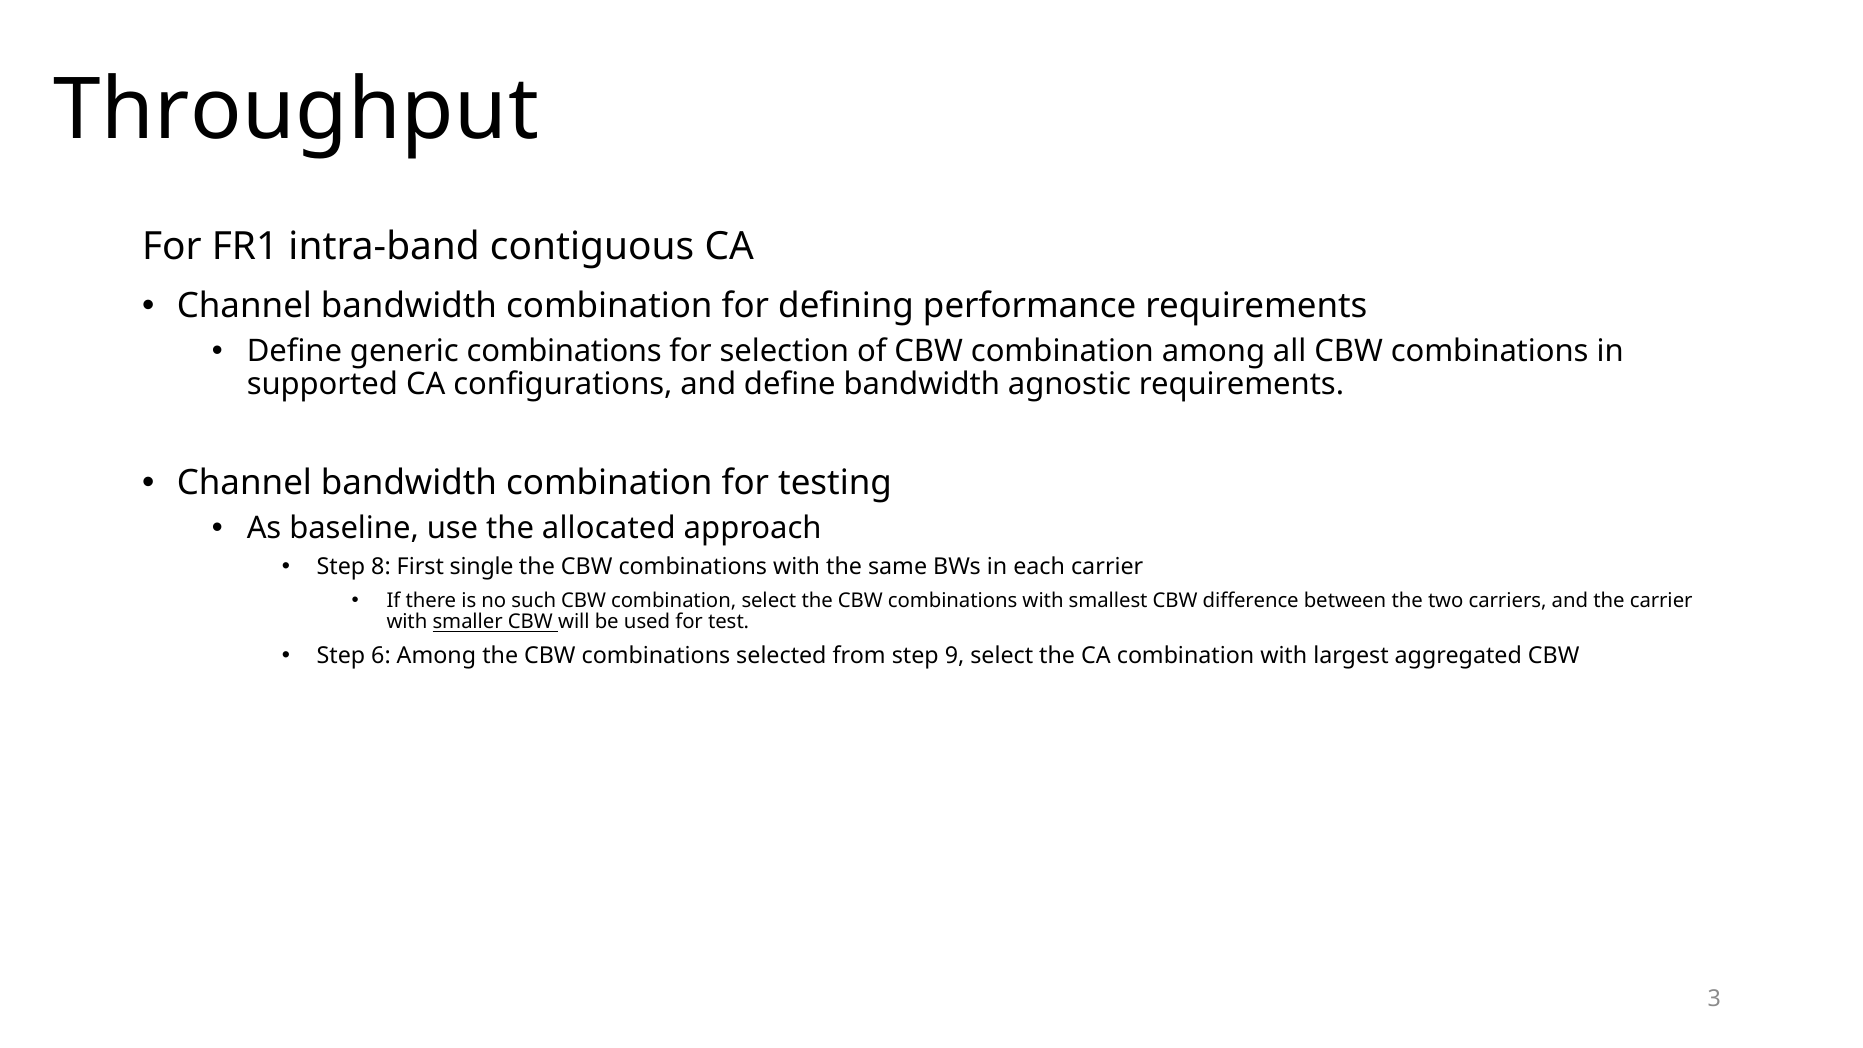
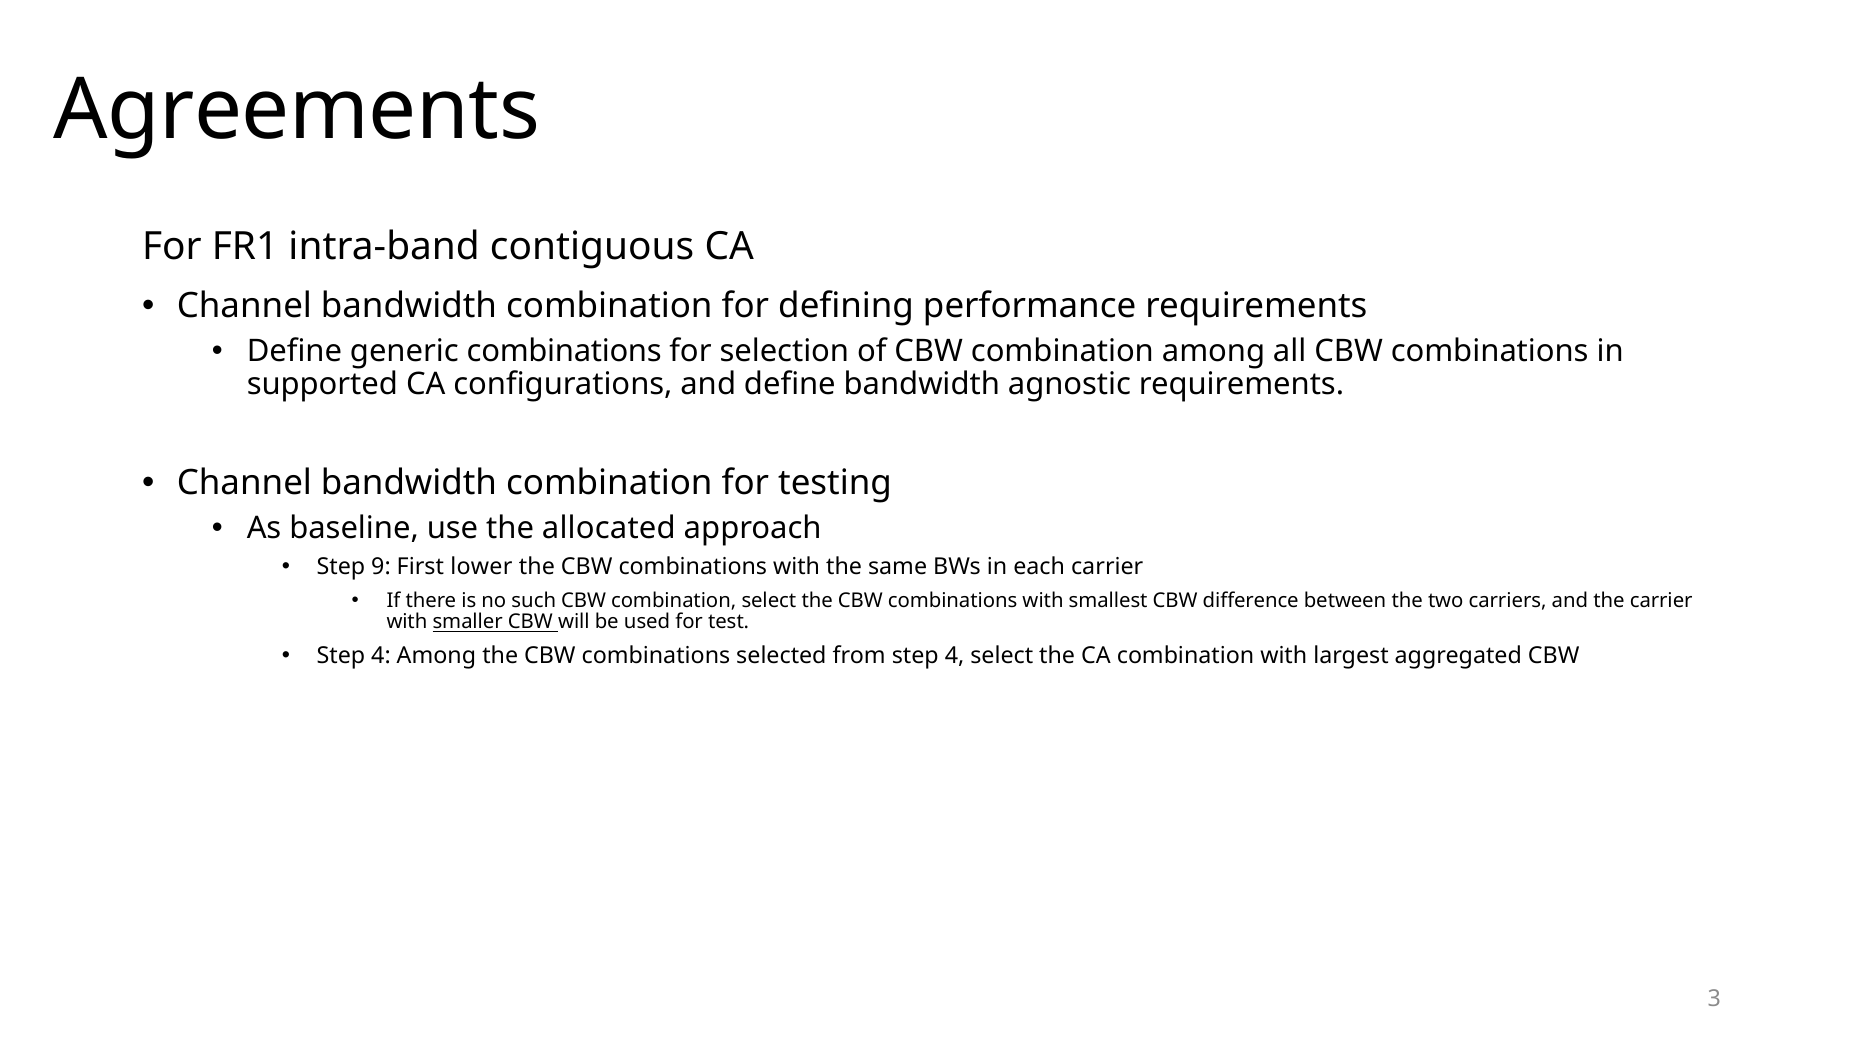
Throughput: Throughput -> Agreements
8: 8 -> 9
single: single -> lower
6 at (381, 655): 6 -> 4
from step 9: 9 -> 4
